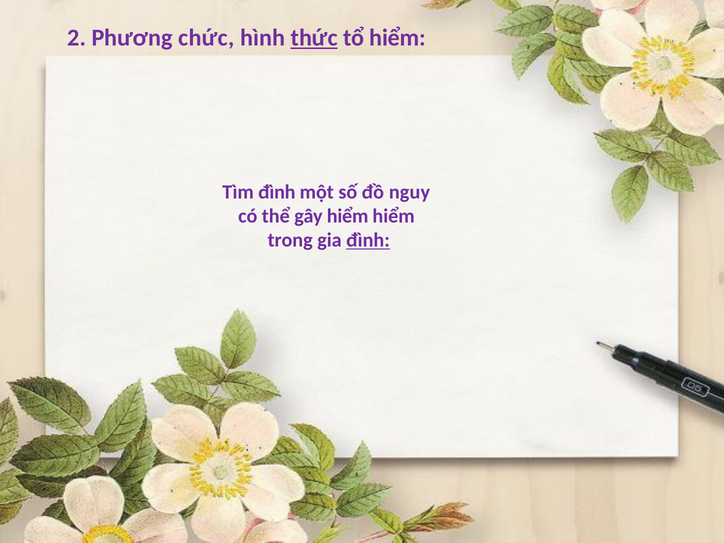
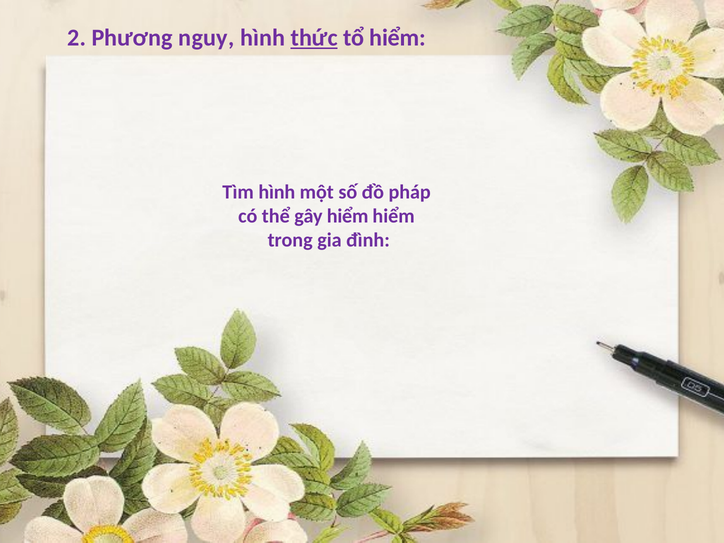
chức: chức -> nguy
Tìm đình: đình -> hình
nguy: nguy -> pháp
đình at (368, 240) underline: present -> none
